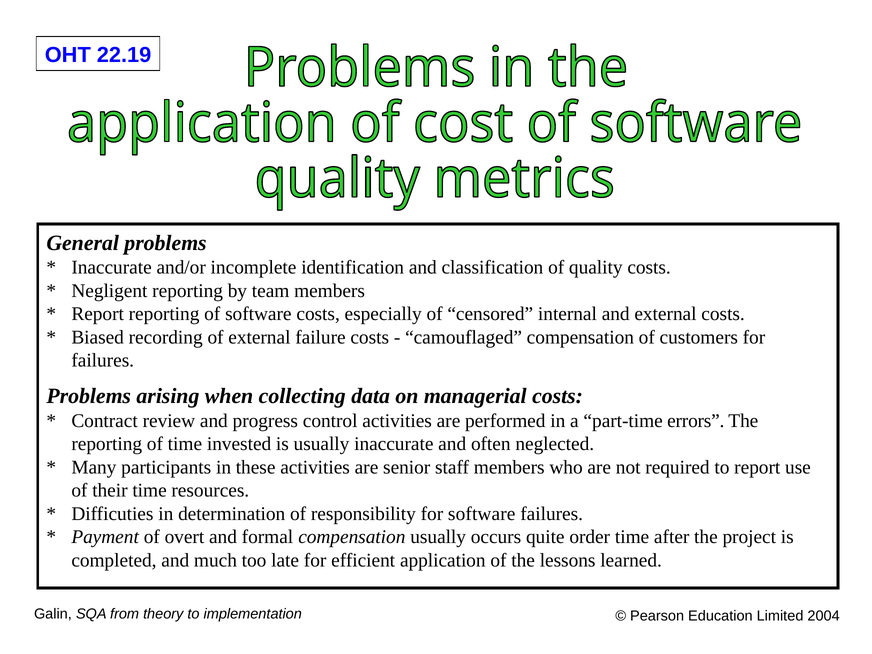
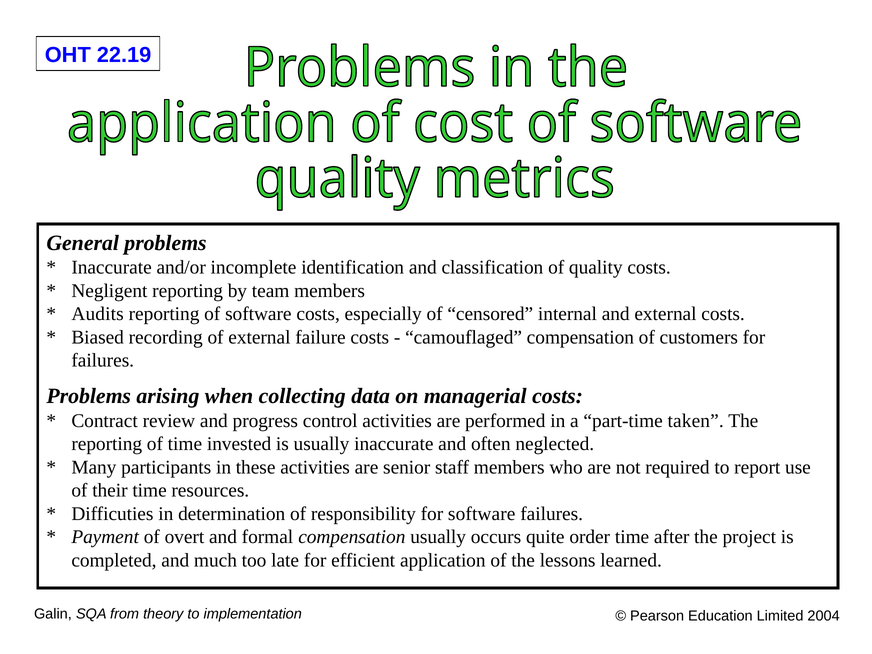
Report at (98, 314): Report -> Audits
errors: errors -> taken
